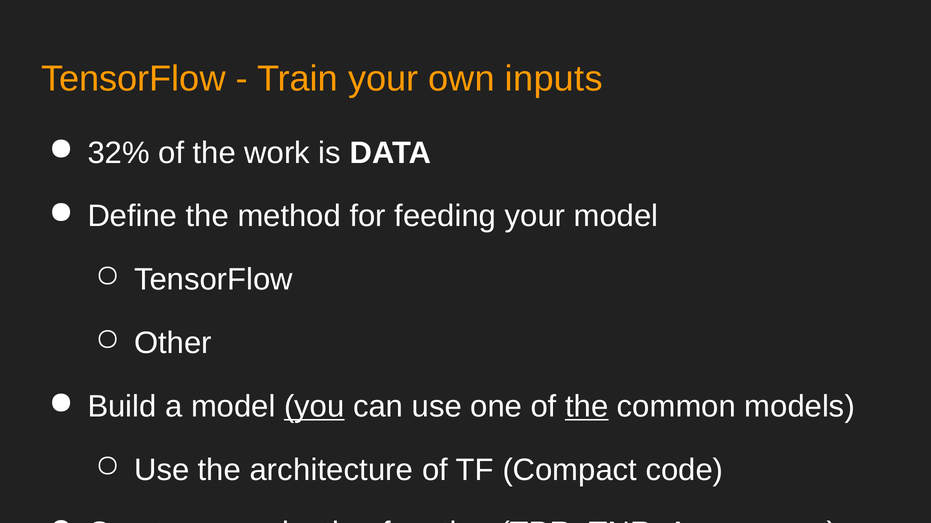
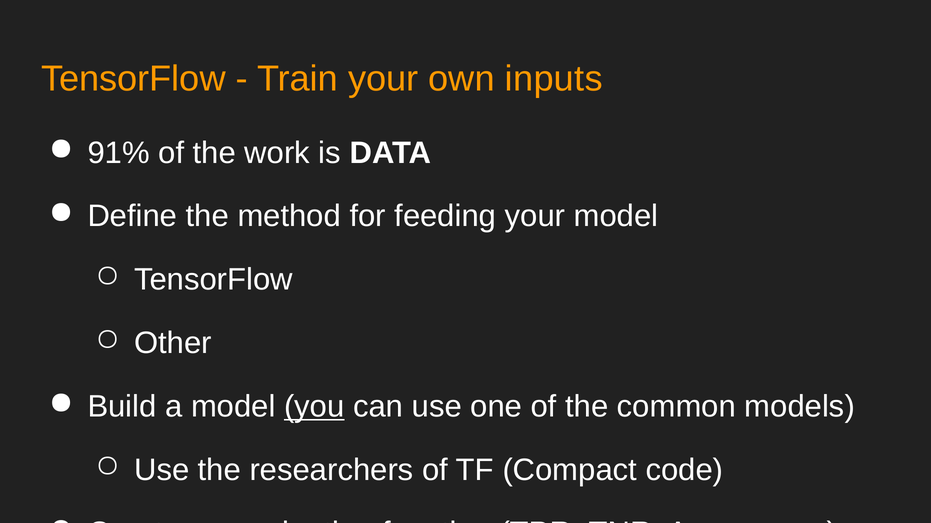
32%: 32% -> 91%
the at (587, 407) underline: present -> none
architecture: architecture -> researchers
